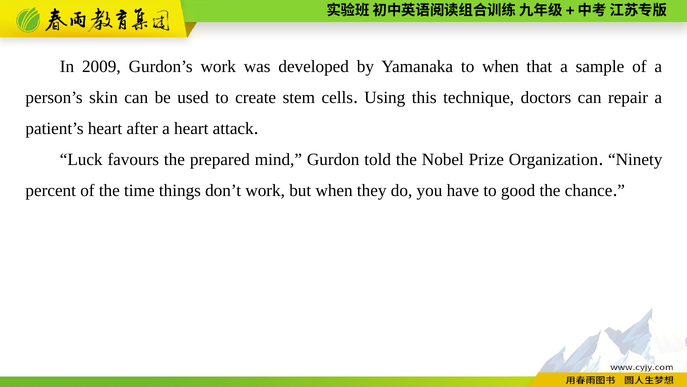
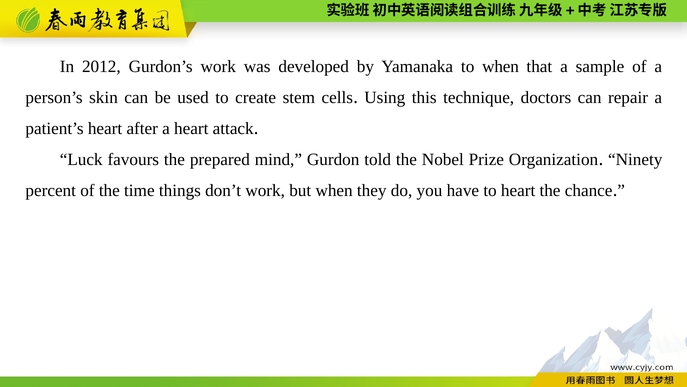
2009: 2009 -> 2012
to good: good -> heart
